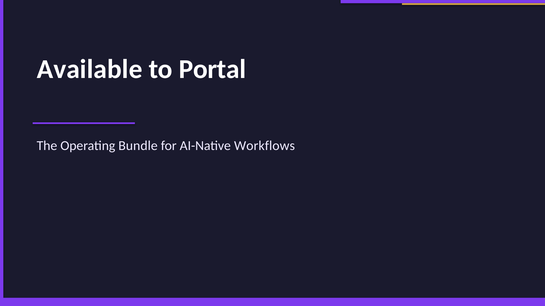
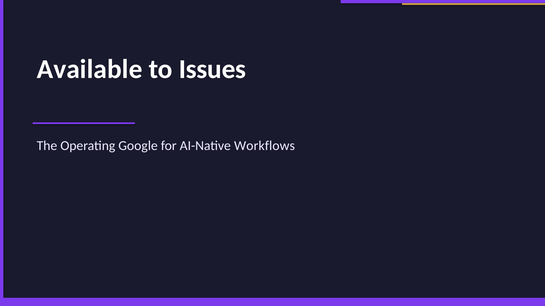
Portal: Portal -> Issues
Bundle: Bundle -> Google
